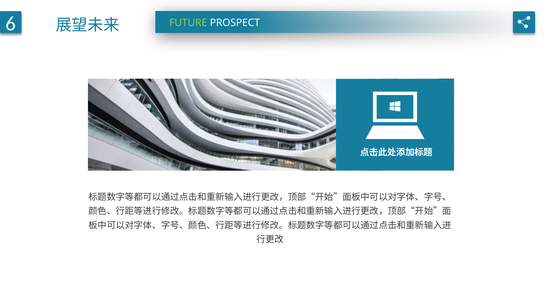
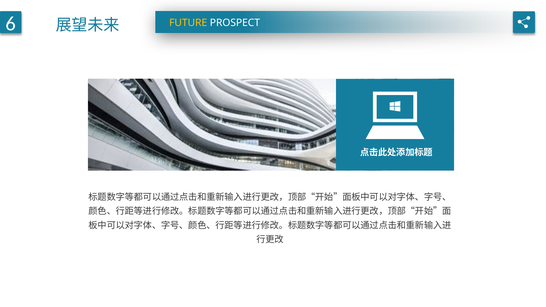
FUTURE colour: light green -> yellow
